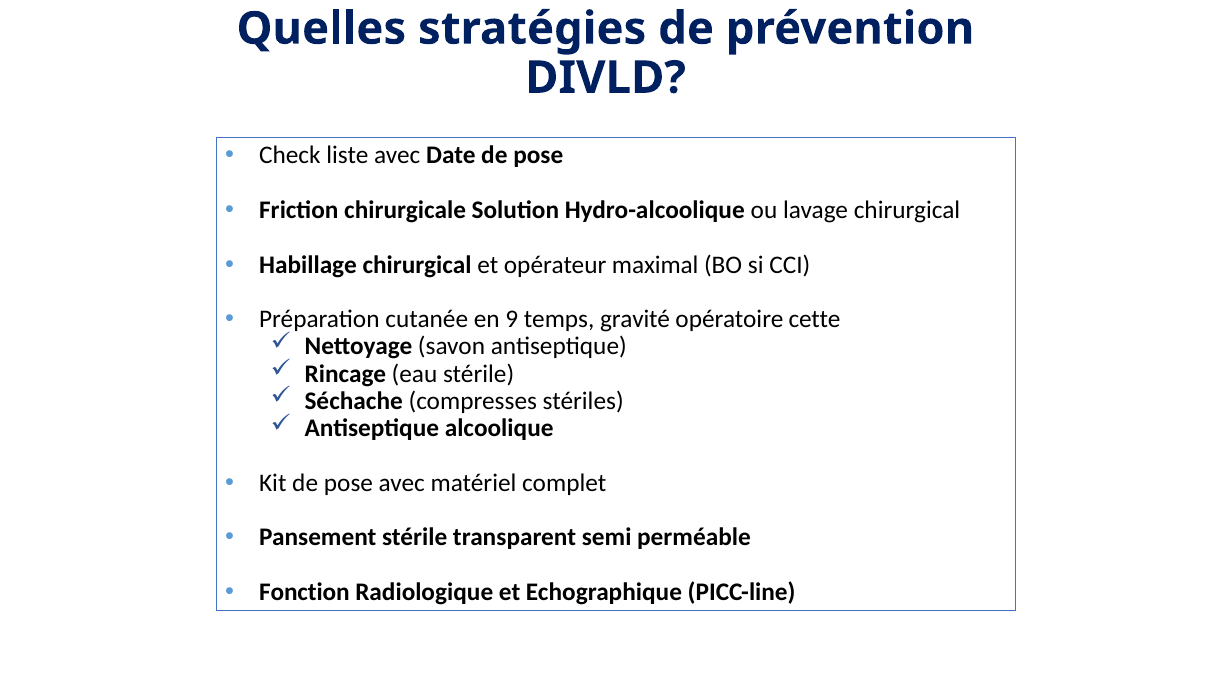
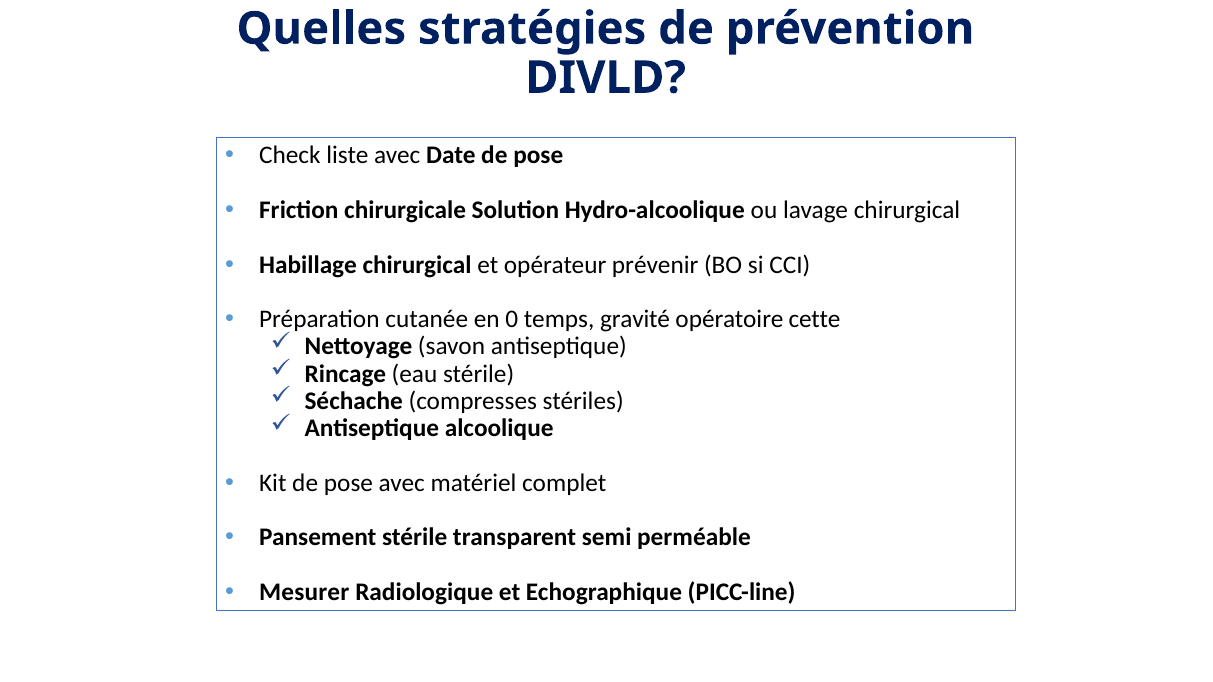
maximal: maximal -> prévenir
9: 9 -> 0
Fonction: Fonction -> Mesurer
